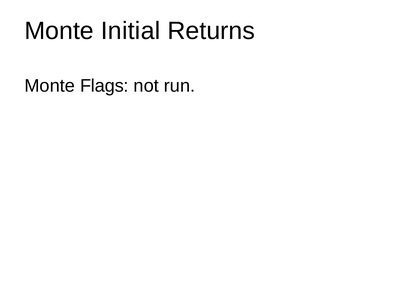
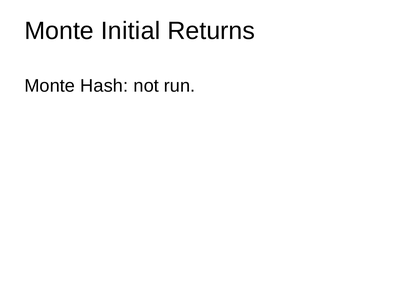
Flags: Flags -> Hash
